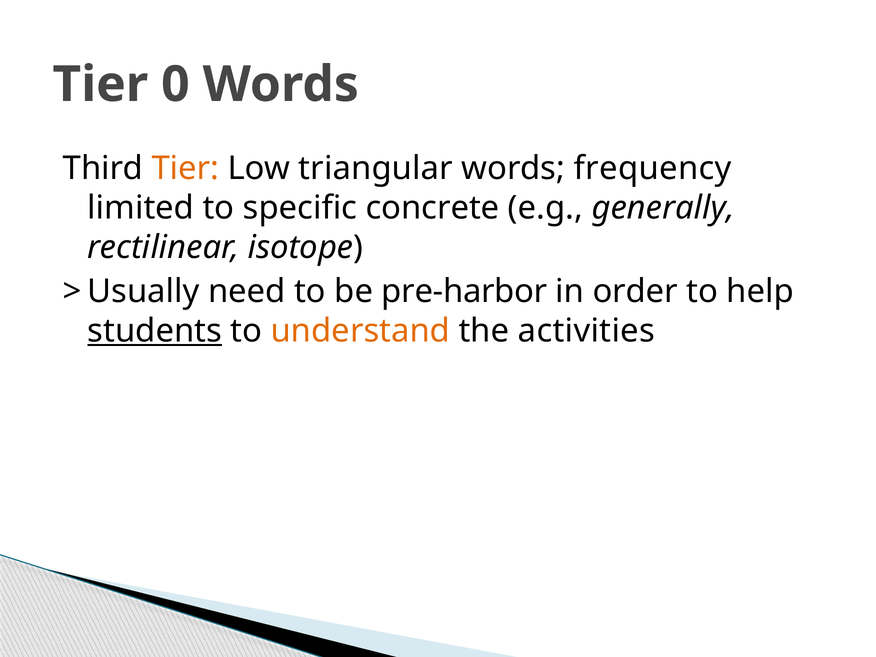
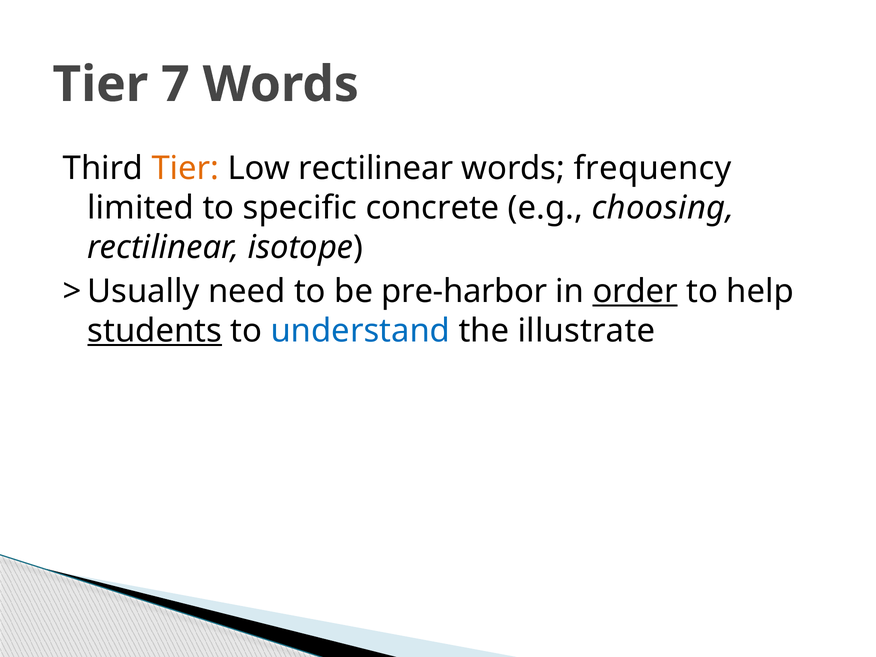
0: 0 -> 7
Low triangular: triangular -> rectilinear
generally: generally -> choosing
order underline: none -> present
understand colour: orange -> blue
activities: activities -> illustrate
